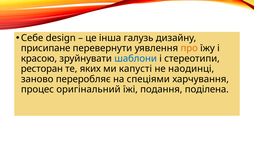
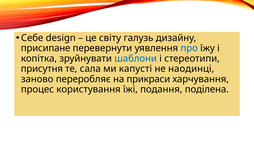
інша: інша -> світу
про colour: orange -> blue
красою: красою -> копітка
ресторан: ресторан -> присутня
яких: яких -> сала
спеціями: спеціями -> прикраси
оригінальний: оригінальний -> користування
